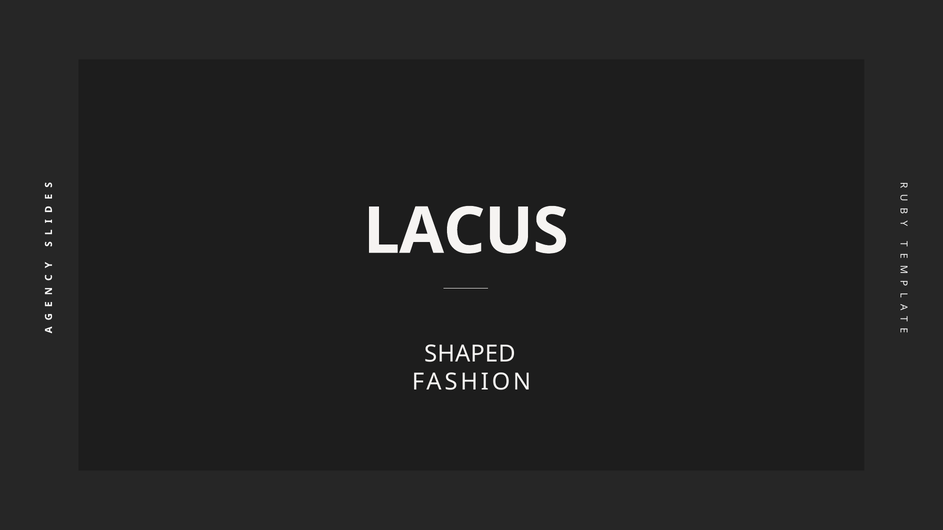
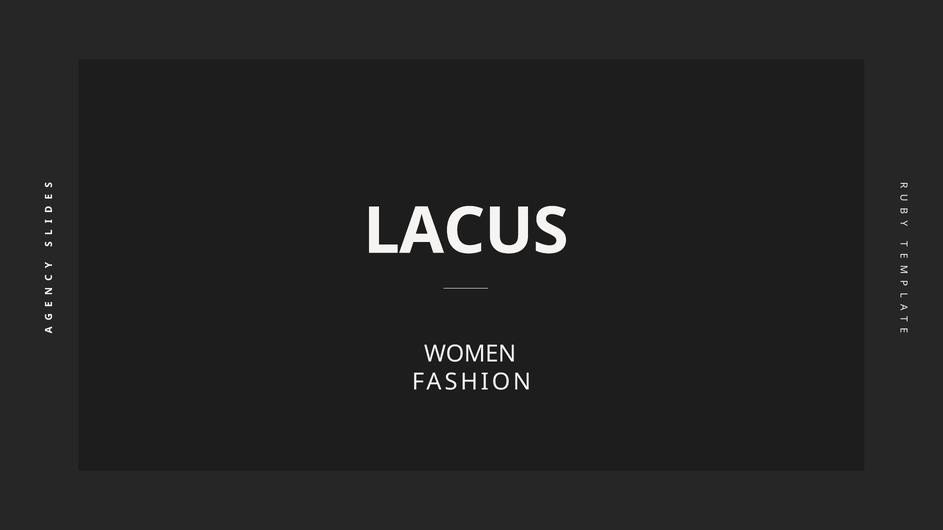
SHAPED: SHAPED -> WOMEN
